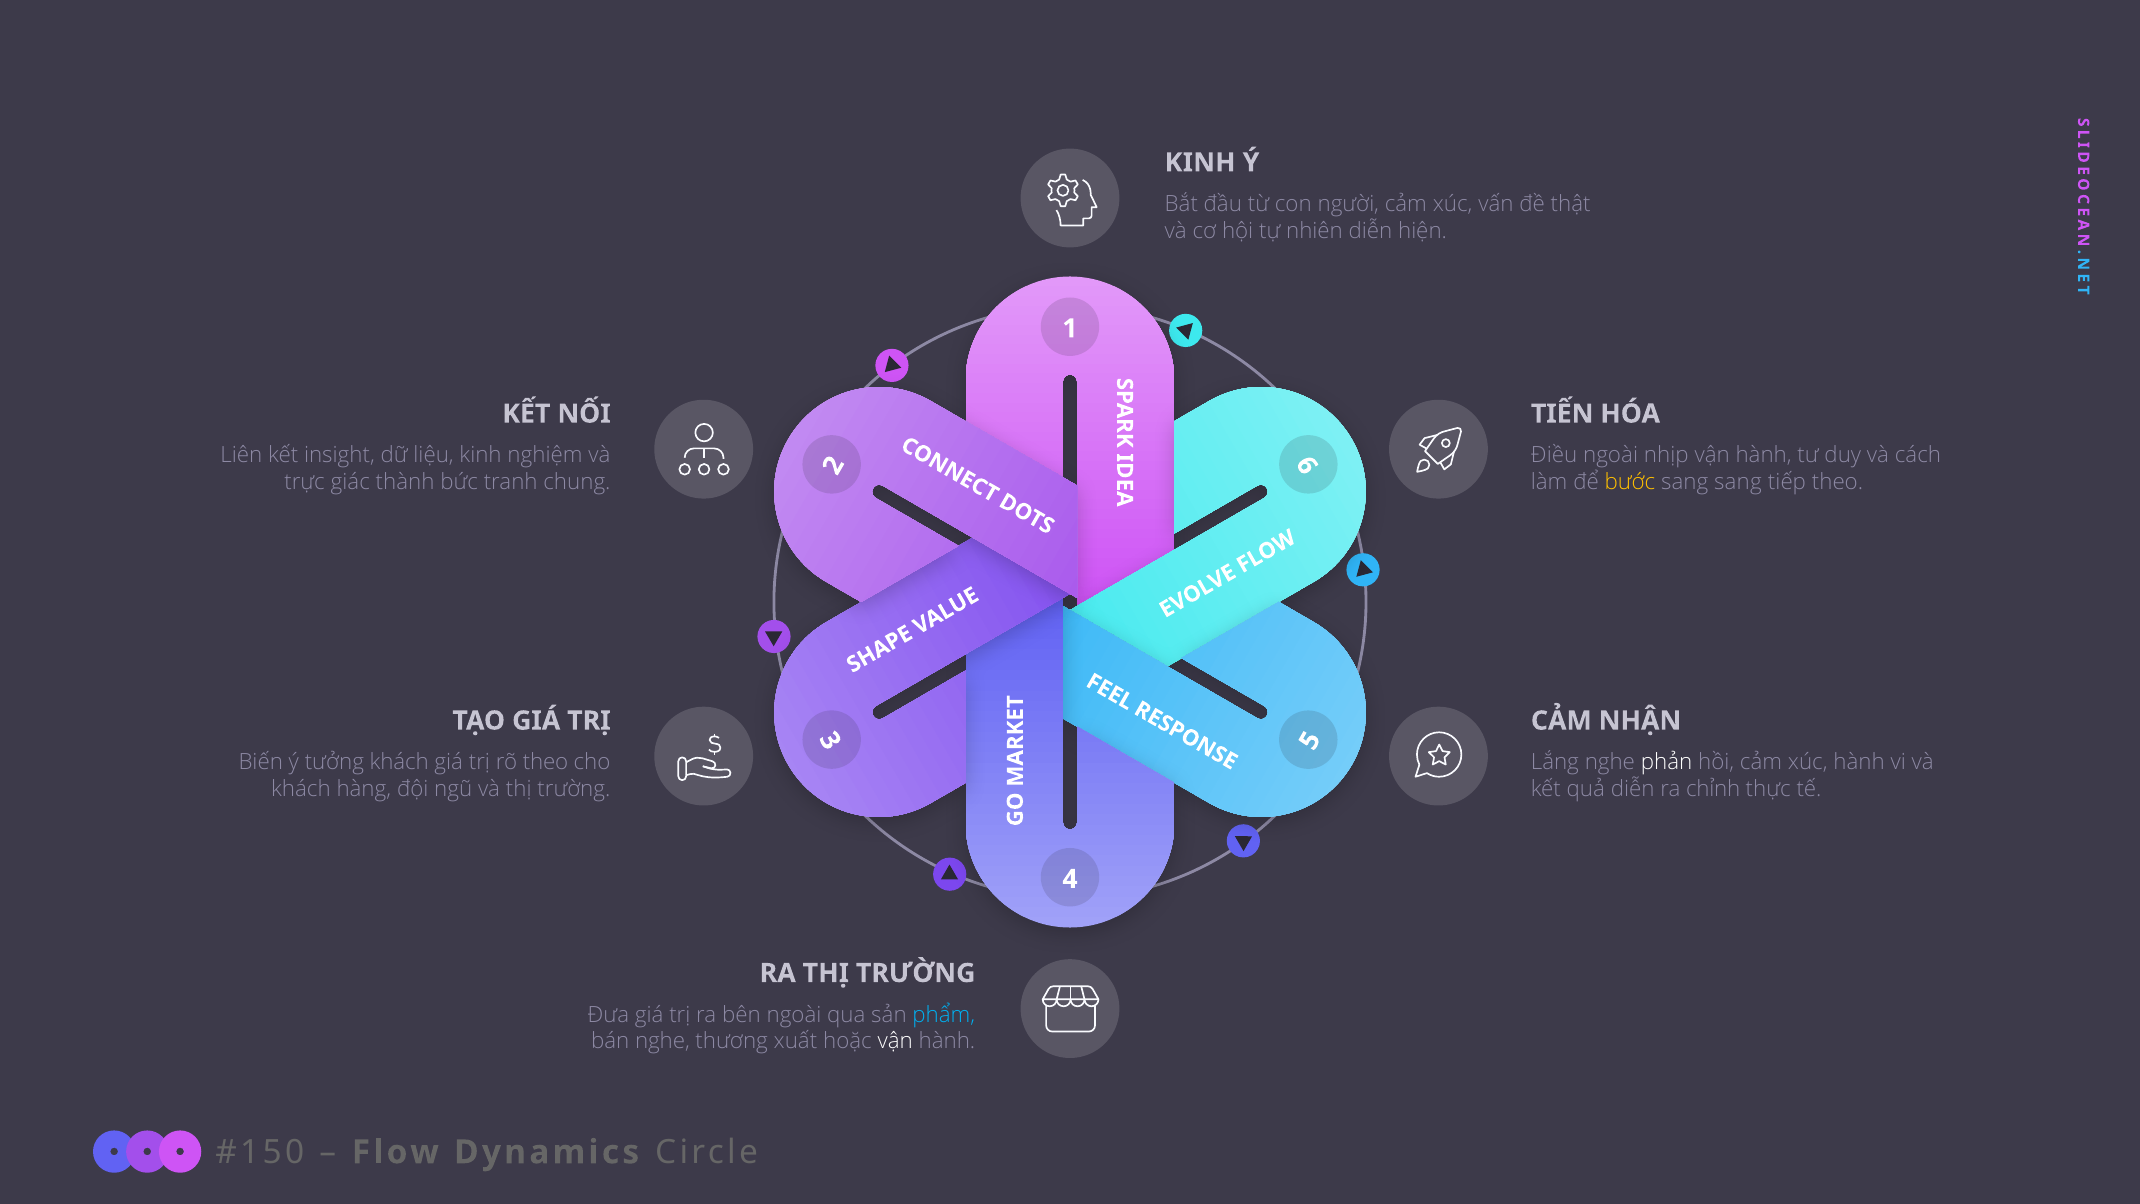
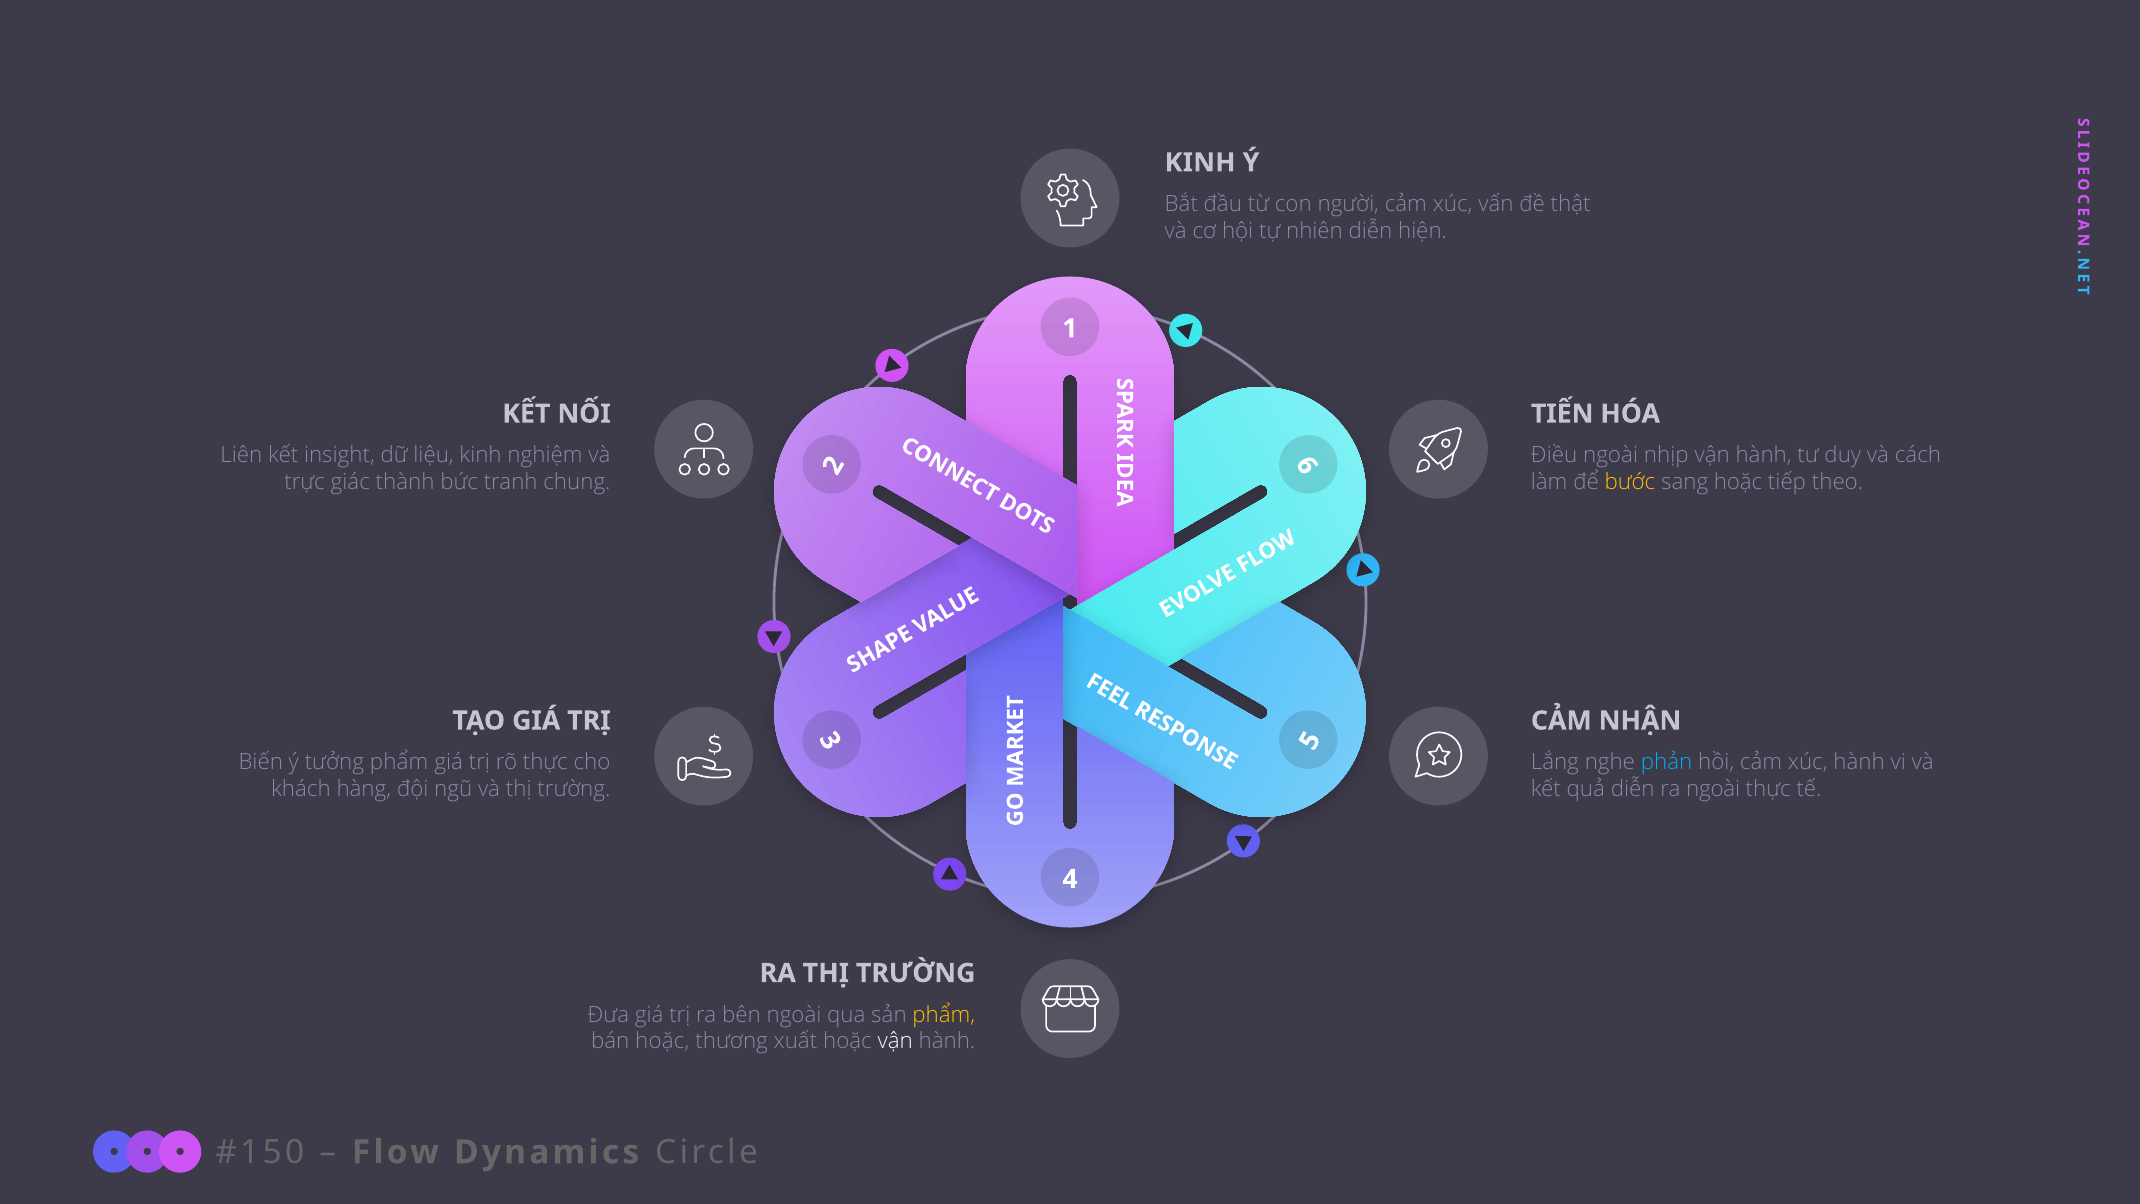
sang sang: sang -> hoặc
tưởng khách: khách -> phẩm
rõ theo: theo -> thực
phản colour: white -> light blue
ra chỉnh: chỉnh -> ngoài
phẩm at (944, 1014) colour: light blue -> yellow
bán nghe: nghe -> hoặc
